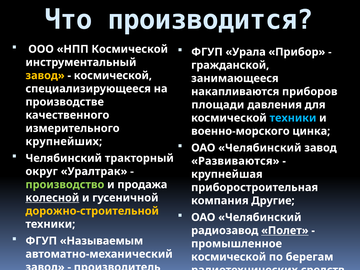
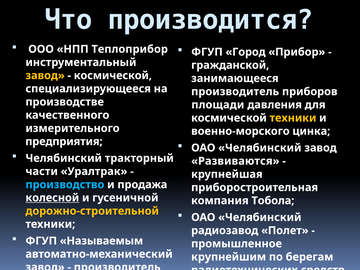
НПП Космической: Космической -> Теплоприбор
Урала: Урала -> Город
накапливаются at (235, 92): накапливаются -> производитель
техники at (293, 118) colour: light blue -> yellow
крупнейших: крупнейших -> предприятия
округ: округ -> части
производство colour: light green -> light blue
Другие: Другие -> Тобола
Полет underline: present -> none
космической at (229, 257): космической -> крупнейшим
